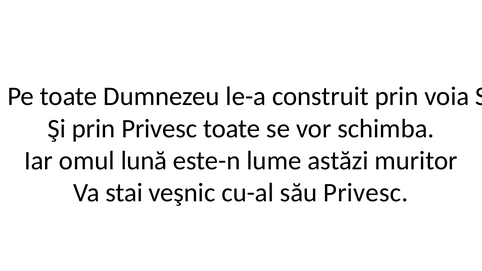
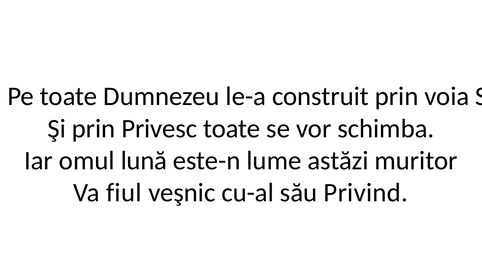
stai: stai -> fiul
său Privesc: Privesc -> Privind
